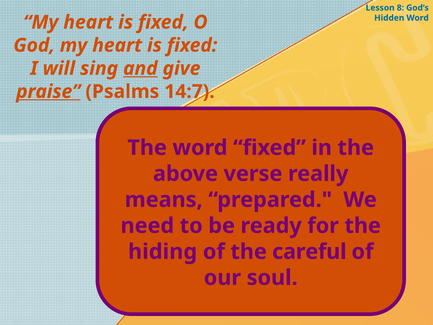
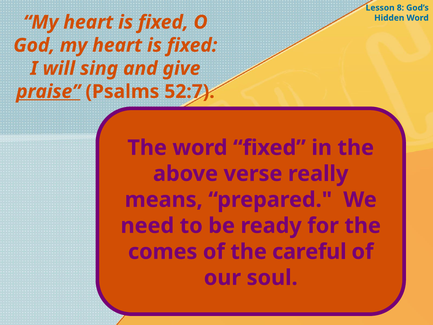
and underline: present -> none
14:7: 14:7 -> 52:7
hiding: hiding -> comes
